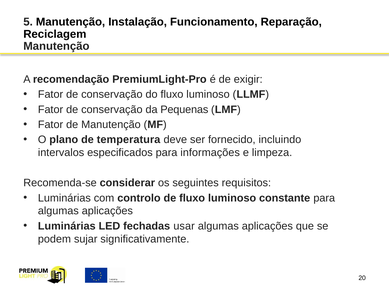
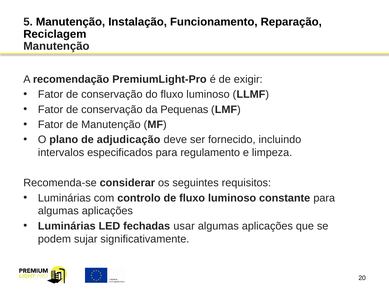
temperatura: temperatura -> adjudicação
informações: informações -> regulamento
